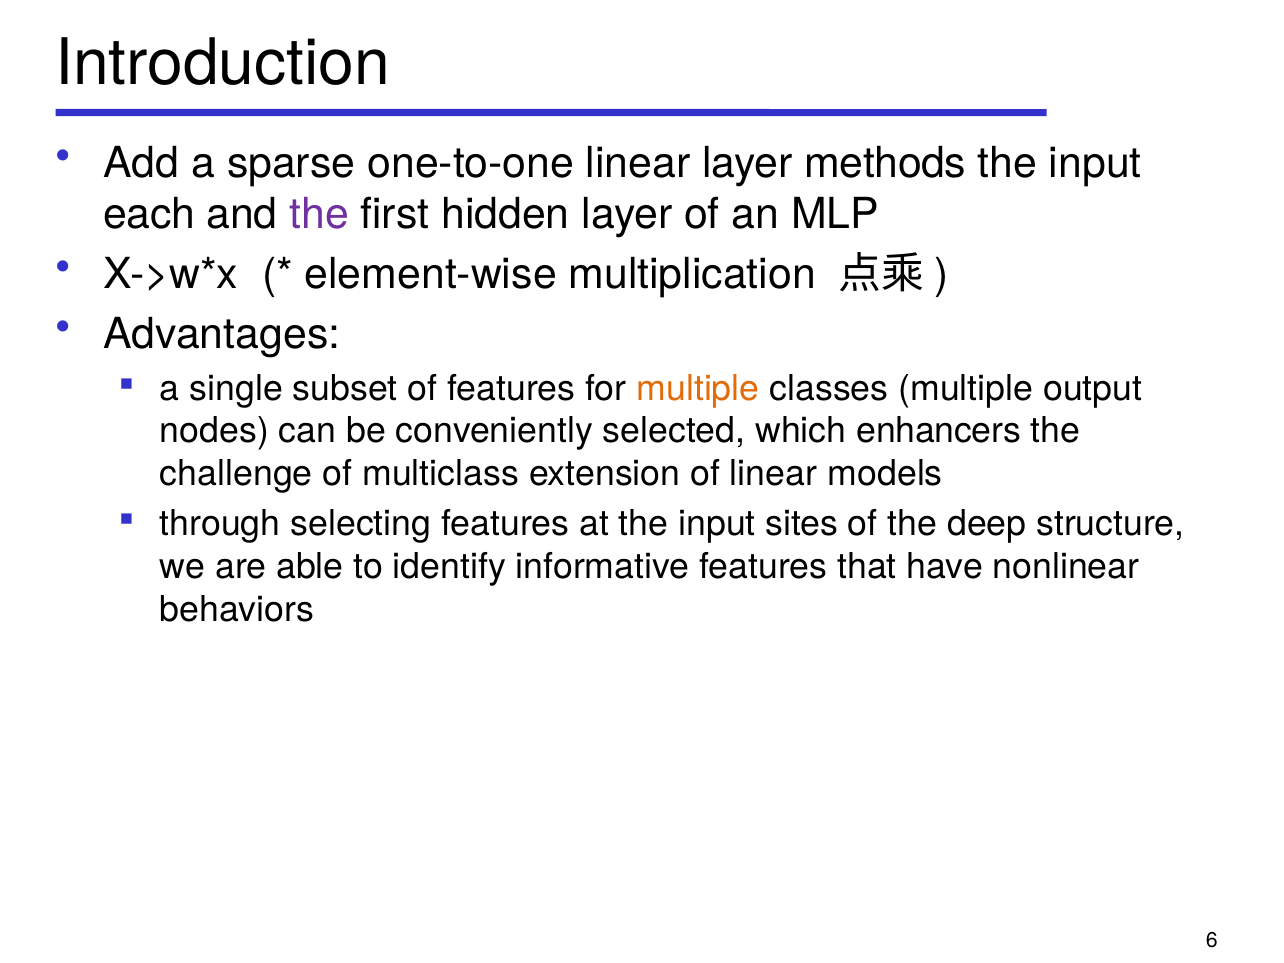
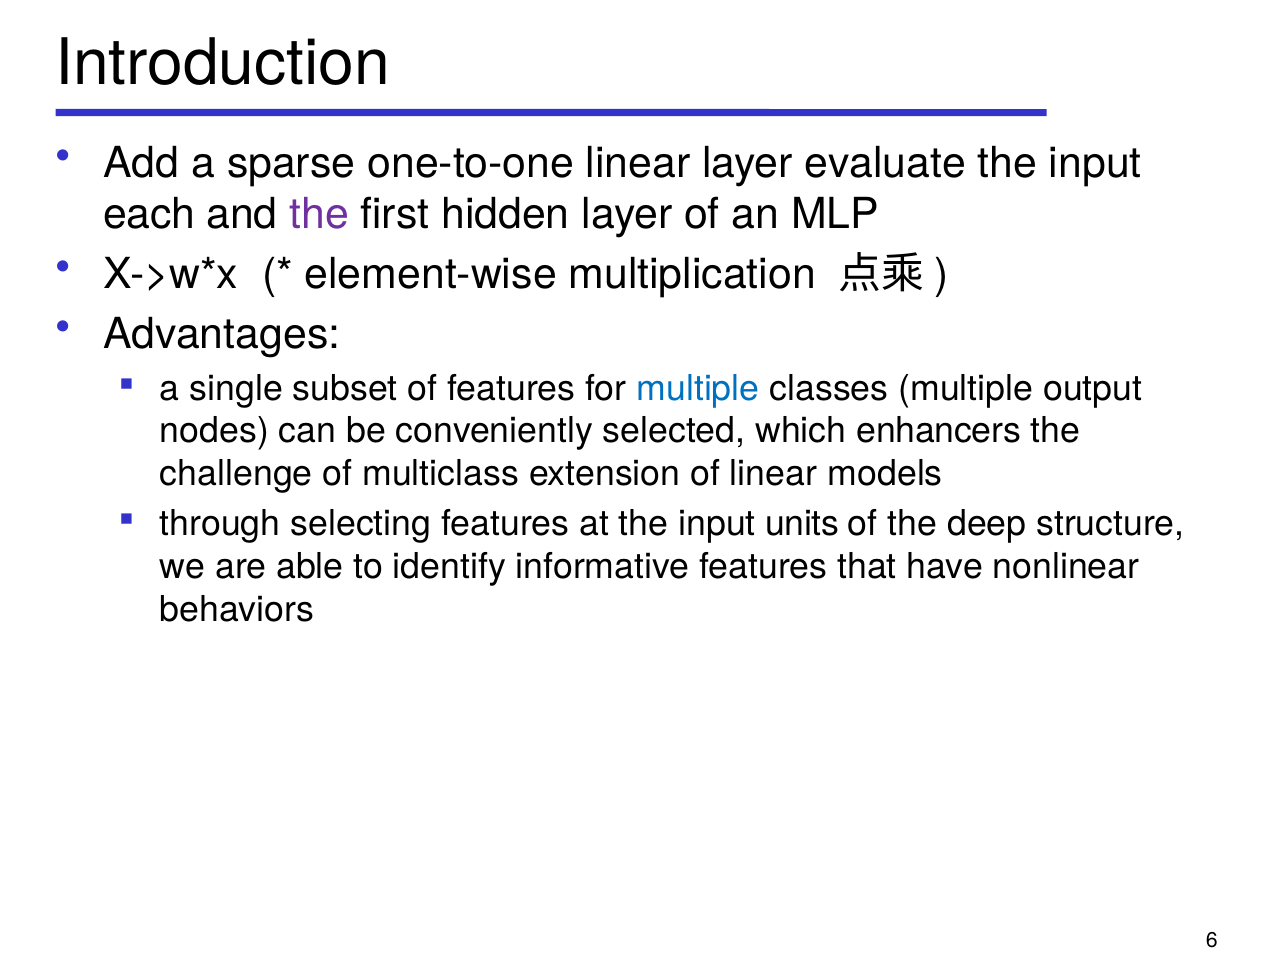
methods: methods -> evaluate
multiple at (698, 388) colour: orange -> blue
sites: sites -> units
